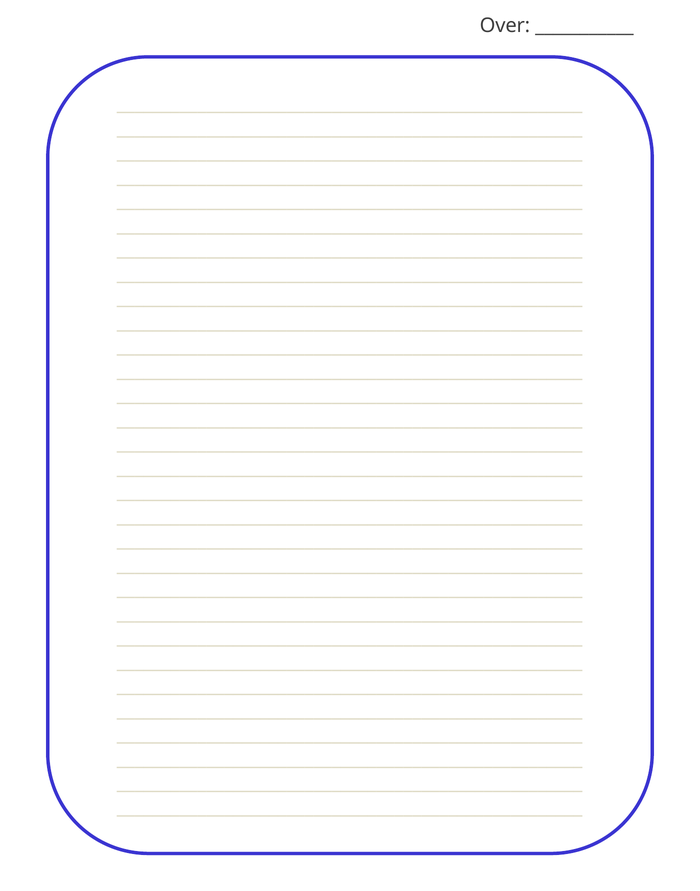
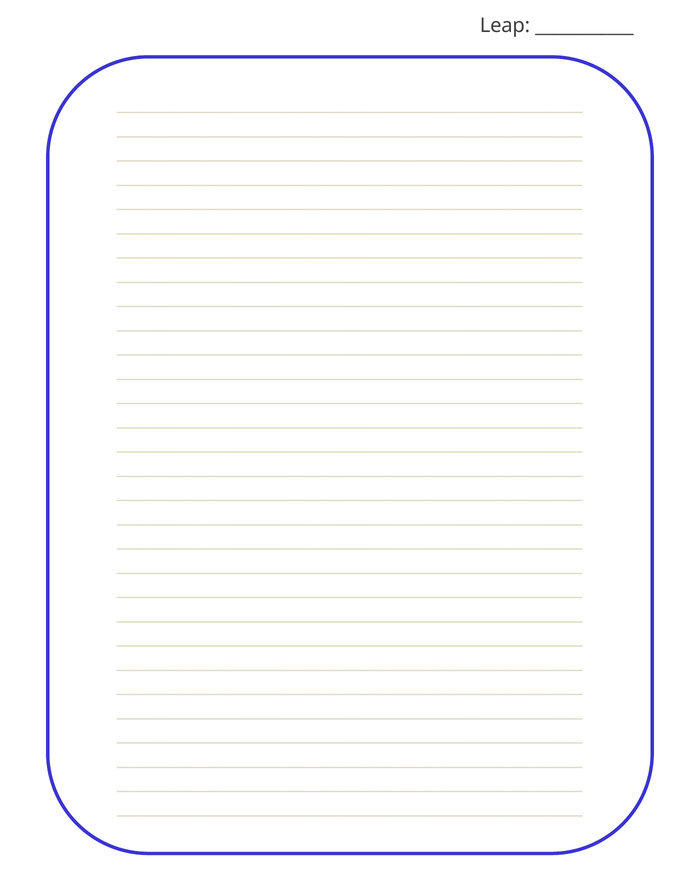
Over: Over -> Leap
